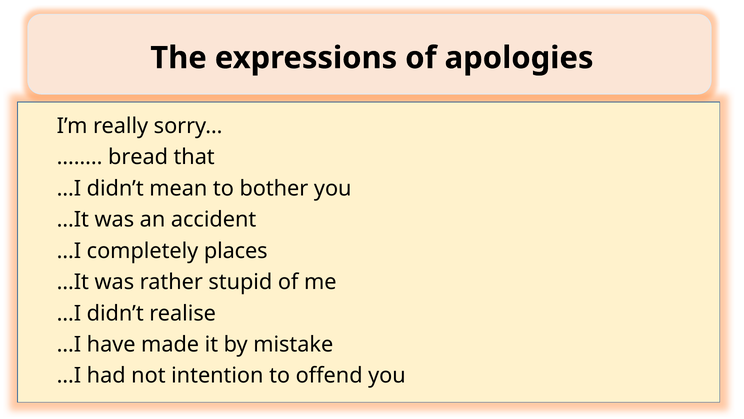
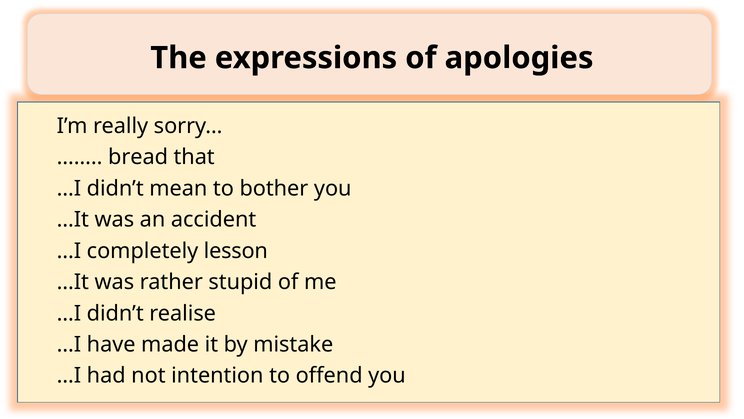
places: places -> lesson
